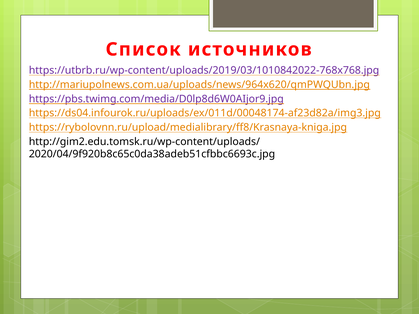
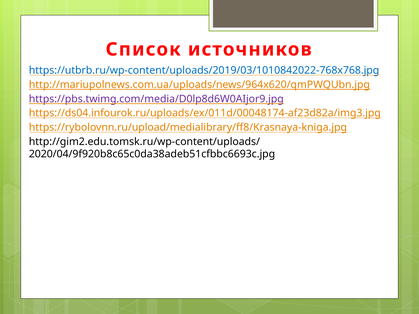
https://utbrb.ru/wp-content/uploads/2019/03/1010842022-768x768.jpg colour: purple -> blue
